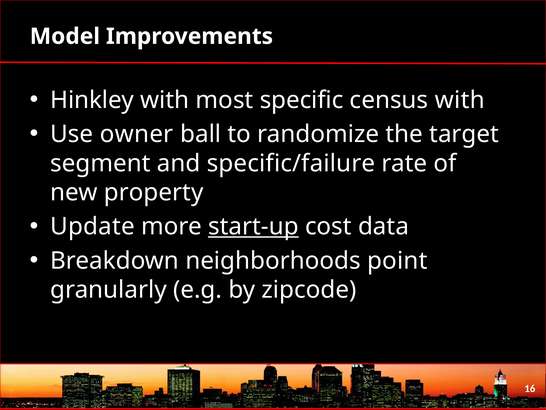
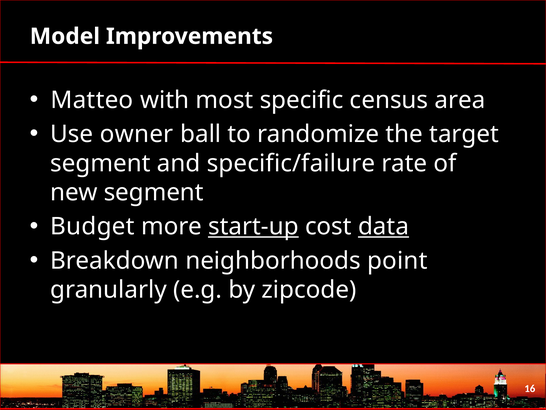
Hinkley: Hinkley -> Matteo
census with: with -> area
new property: property -> segment
Update: Update -> Budget
data underline: none -> present
